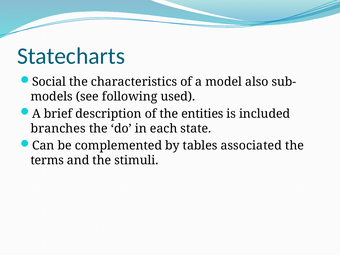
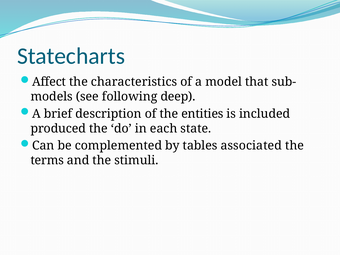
Social: Social -> Affect
also: also -> that
used: used -> deep
branches: branches -> produced
